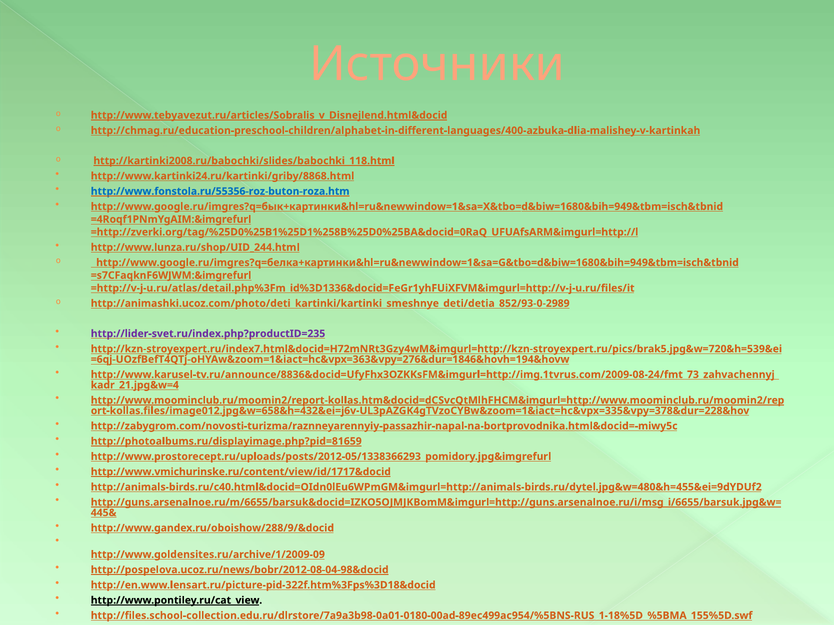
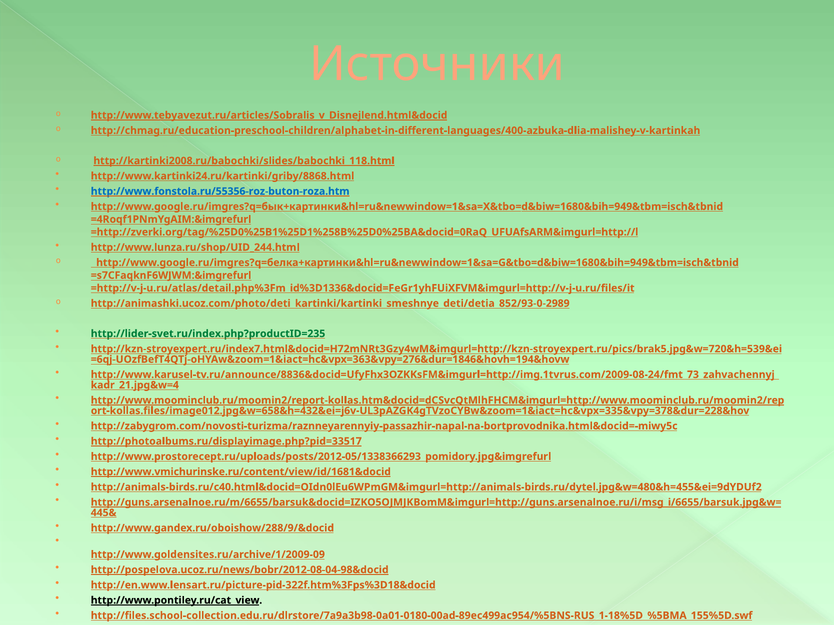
http://lider-svet.ru/index.php?productID=235 colour: purple -> green
http://photoalbums.ru/displayimage.php?pid=81659: http://photoalbums.ru/displayimage.php?pid=81659 -> http://photoalbums.ru/displayimage.php?pid=33517
http://www.vmichurinske.ru/content/view/id/1717&docid: http://www.vmichurinske.ru/content/view/id/1717&docid -> http://www.vmichurinske.ru/content/view/id/1681&docid
